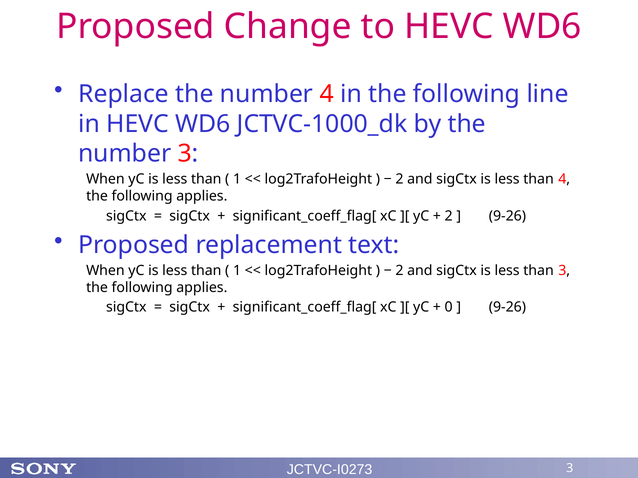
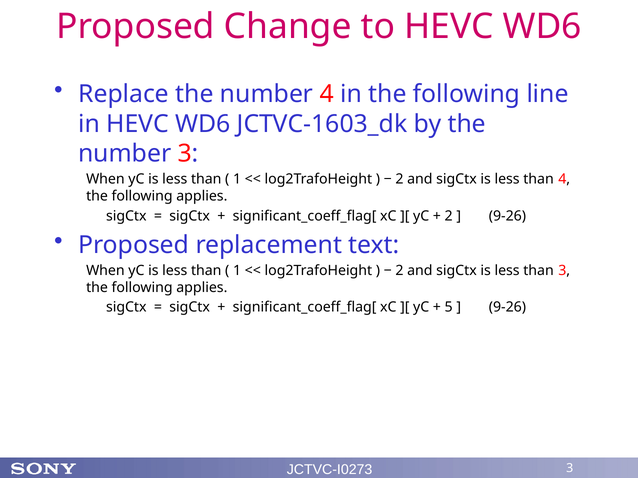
JCTVC-1000_dk: JCTVC-1000_dk -> JCTVC-1603_dk
0: 0 -> 5
